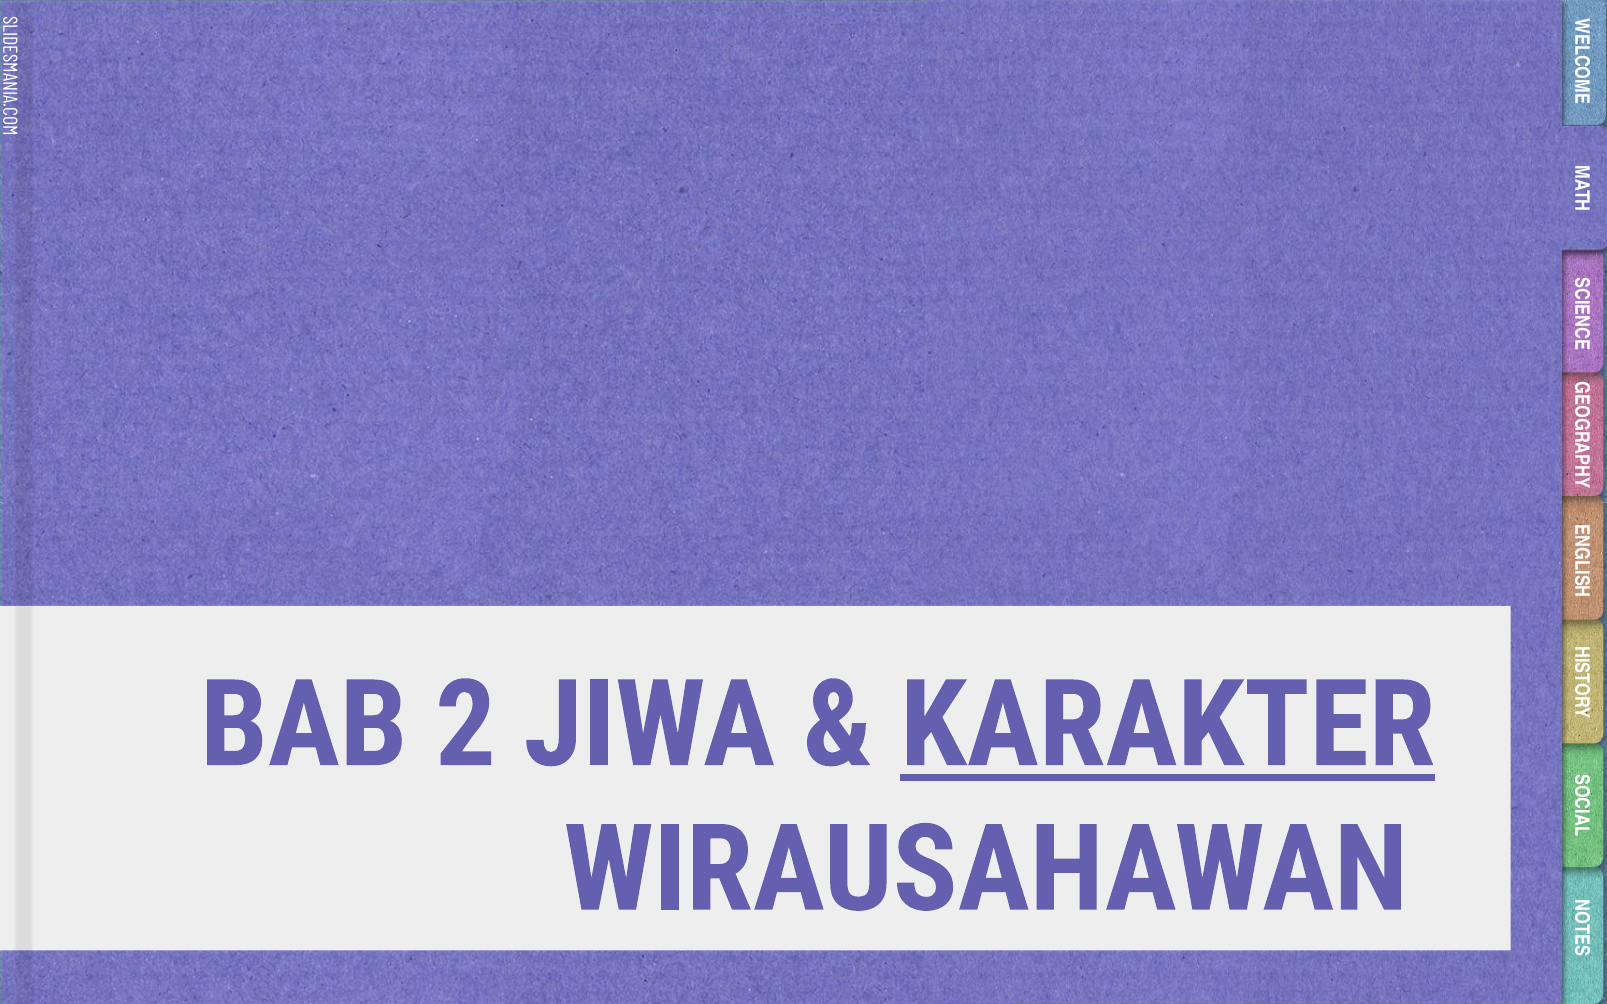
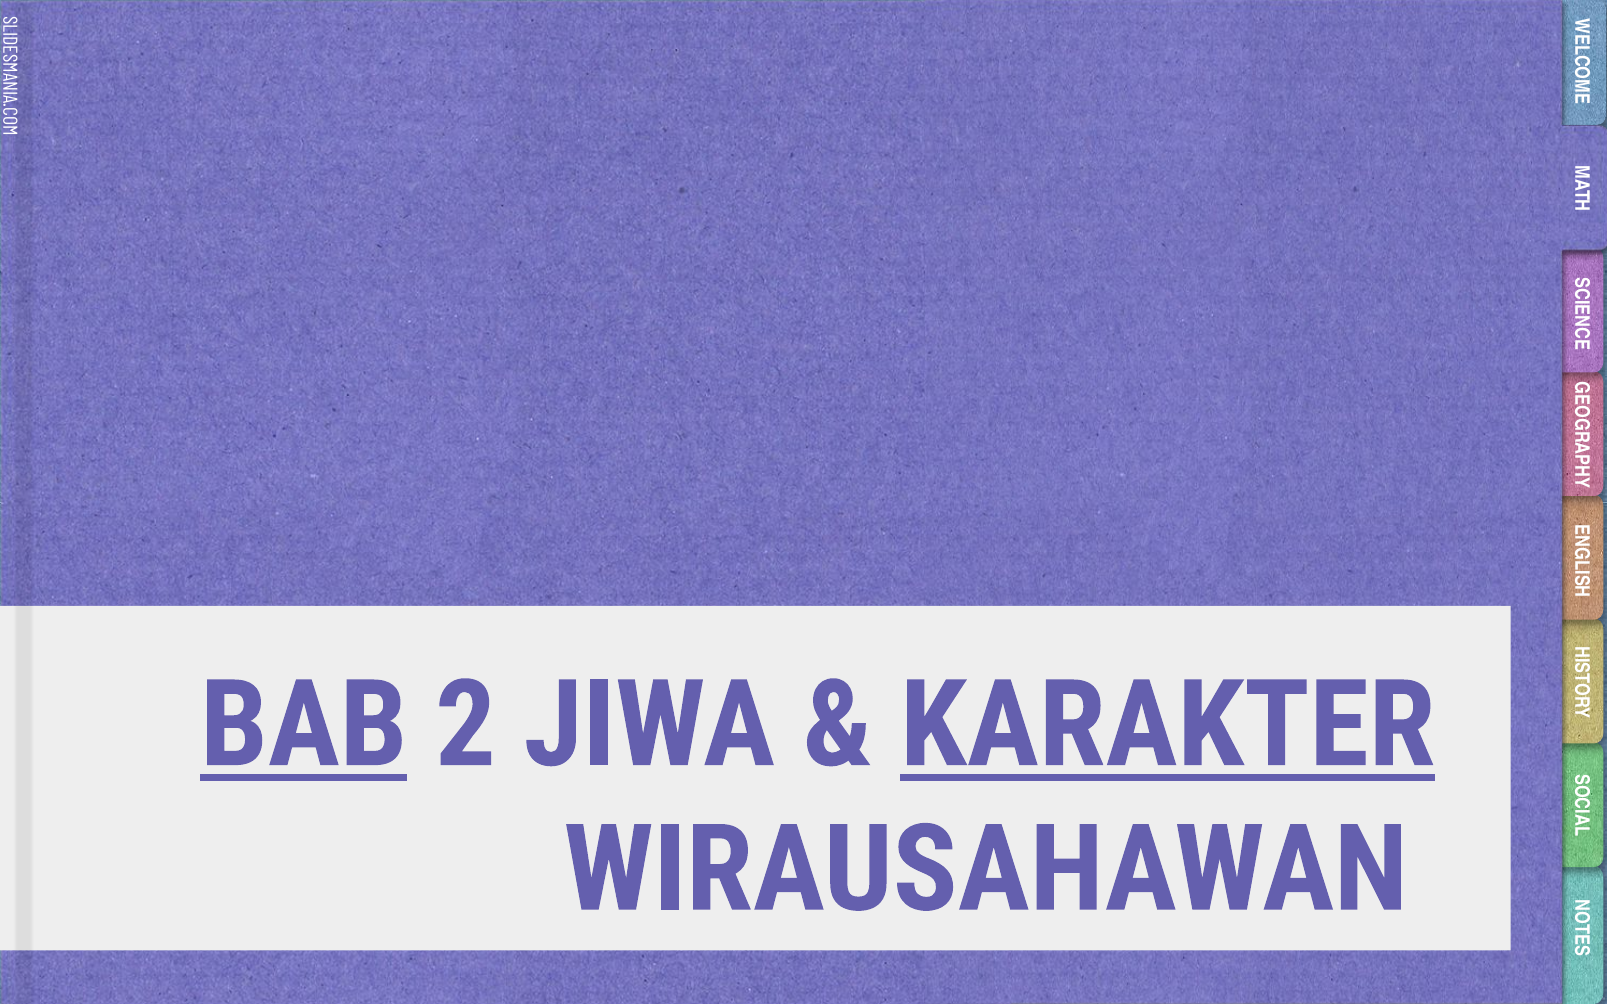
BAB underline: none -> present
